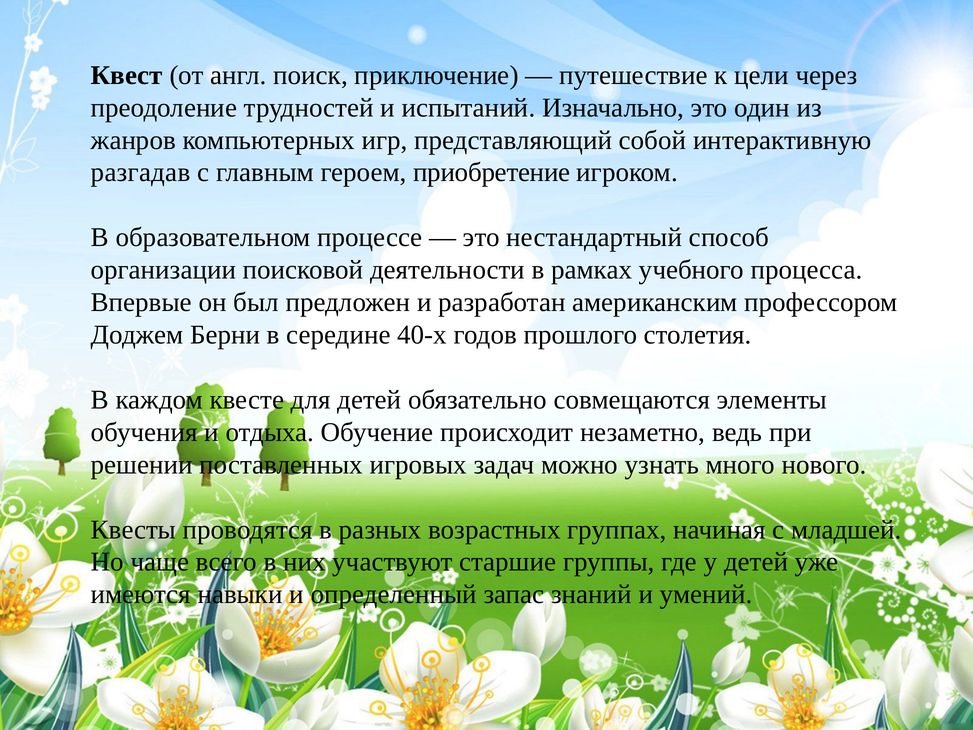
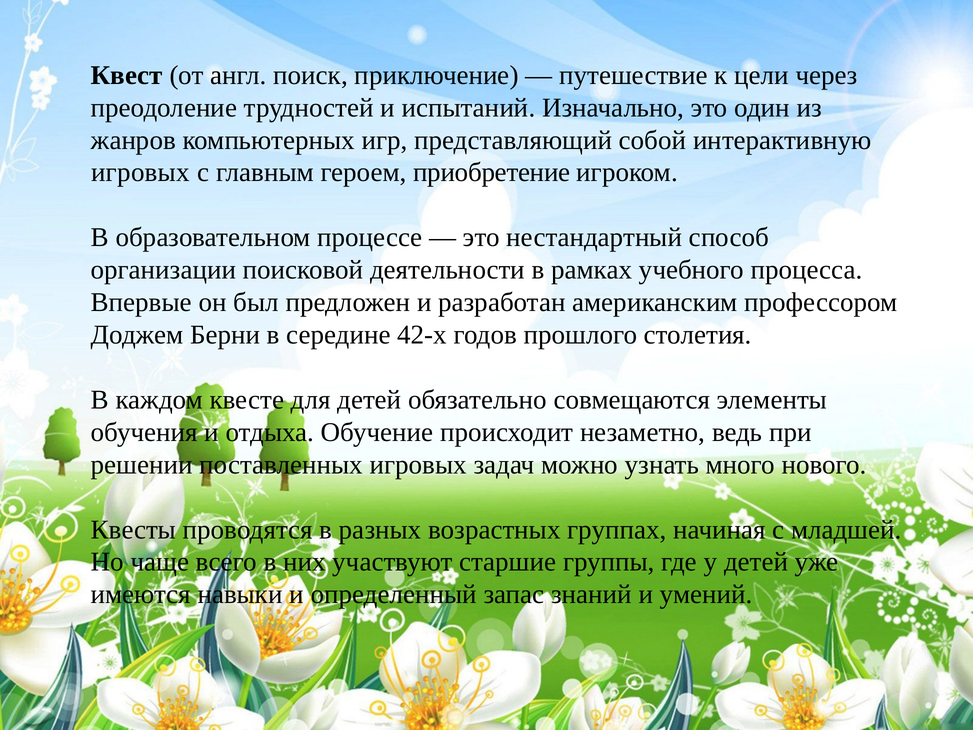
разгадав at (141, 172): разгадав -> игровых
40-х: 40-х -> 42-х
